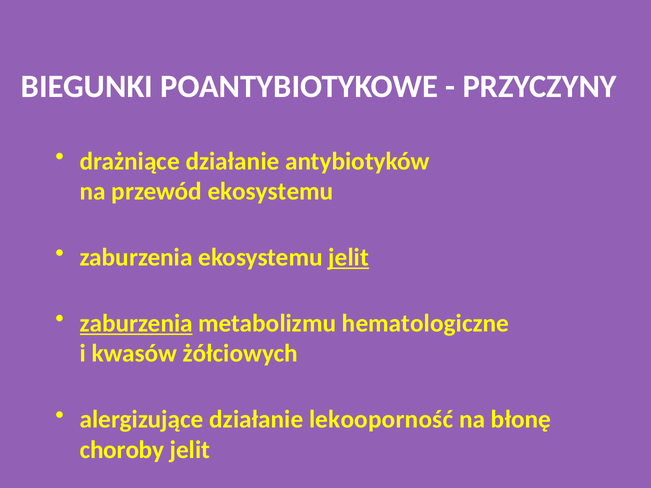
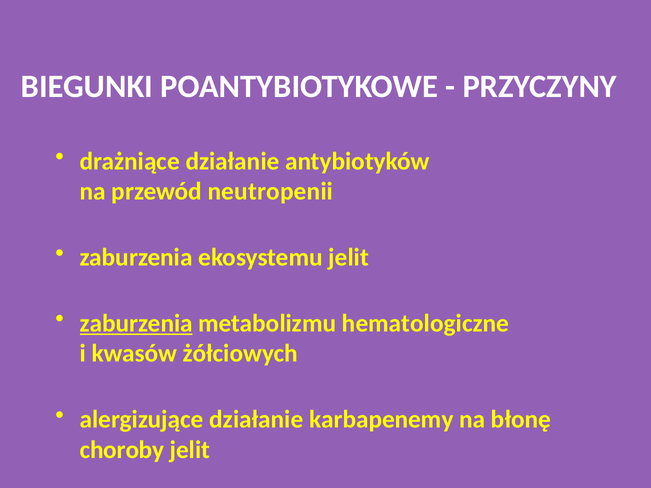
przewód ekosystemu: ekosystemu -> neutropenii
jelit at (349, 258) underline: present -> none
lekooporność: lekooporność -> karbapenemy
